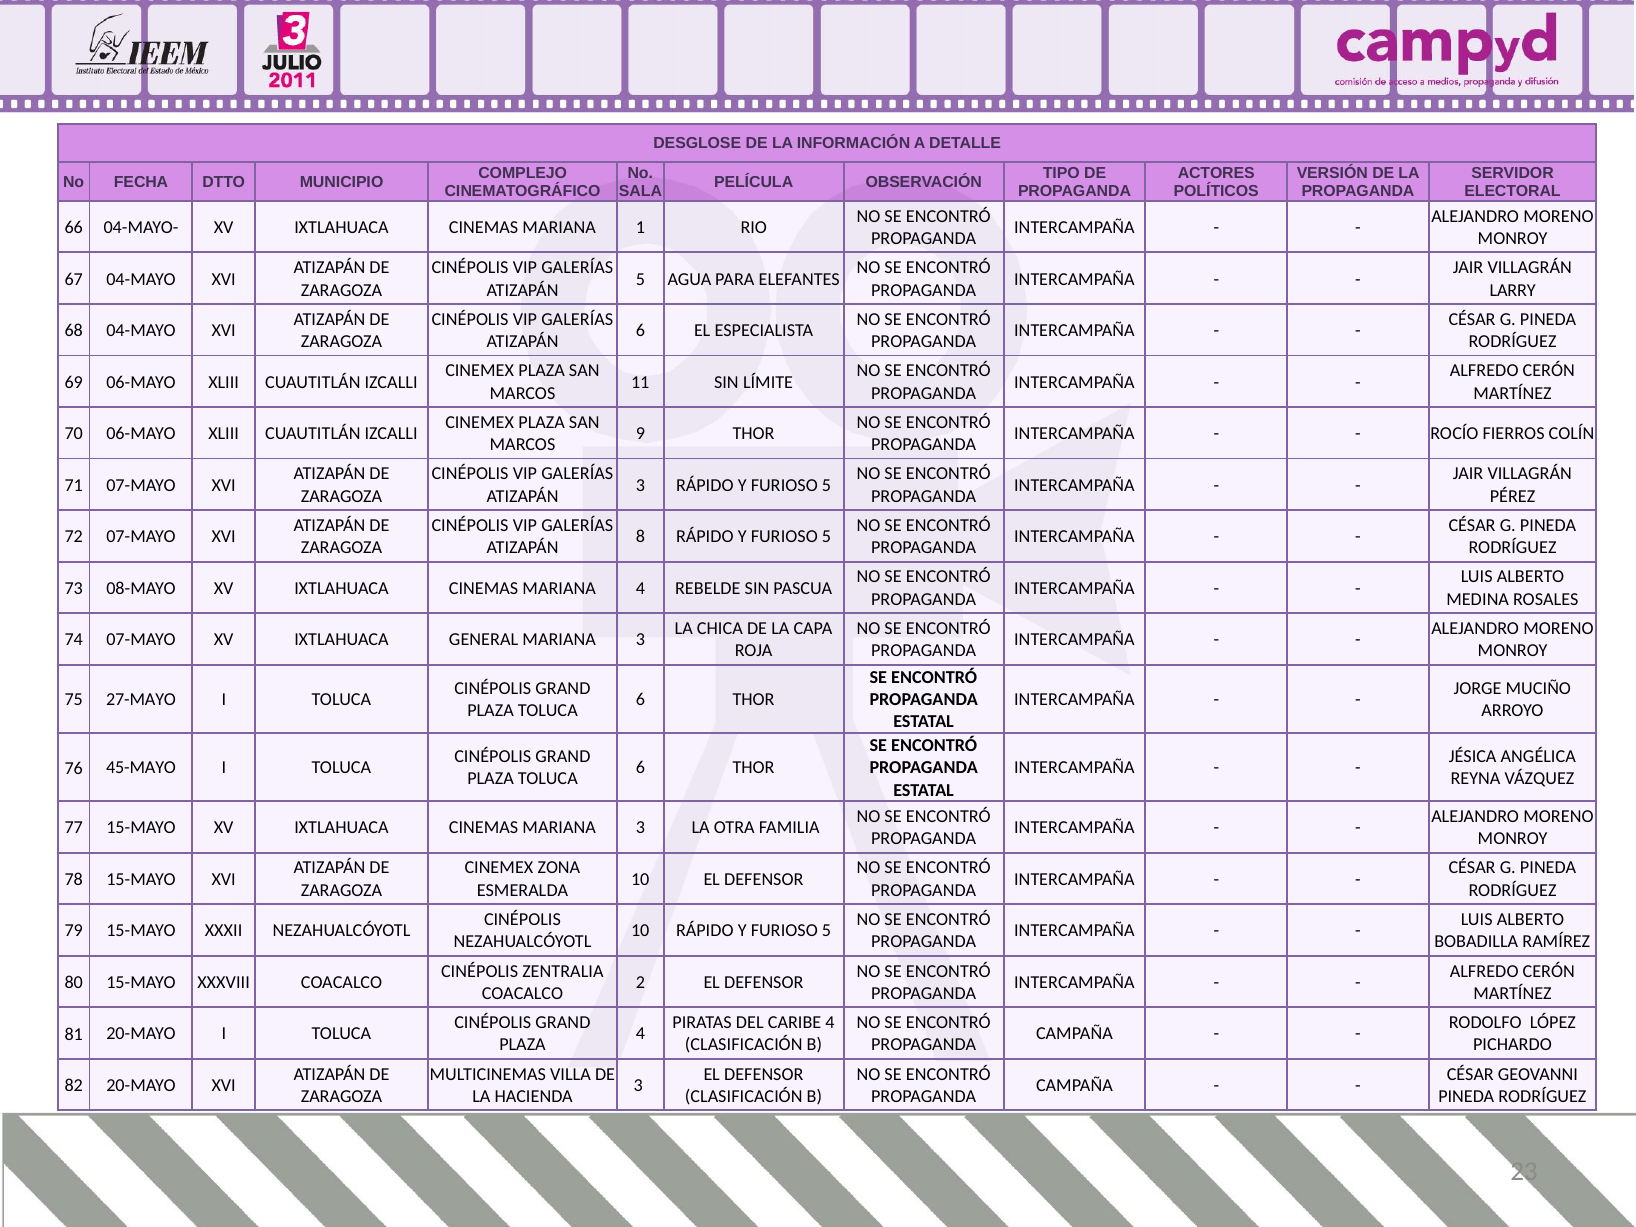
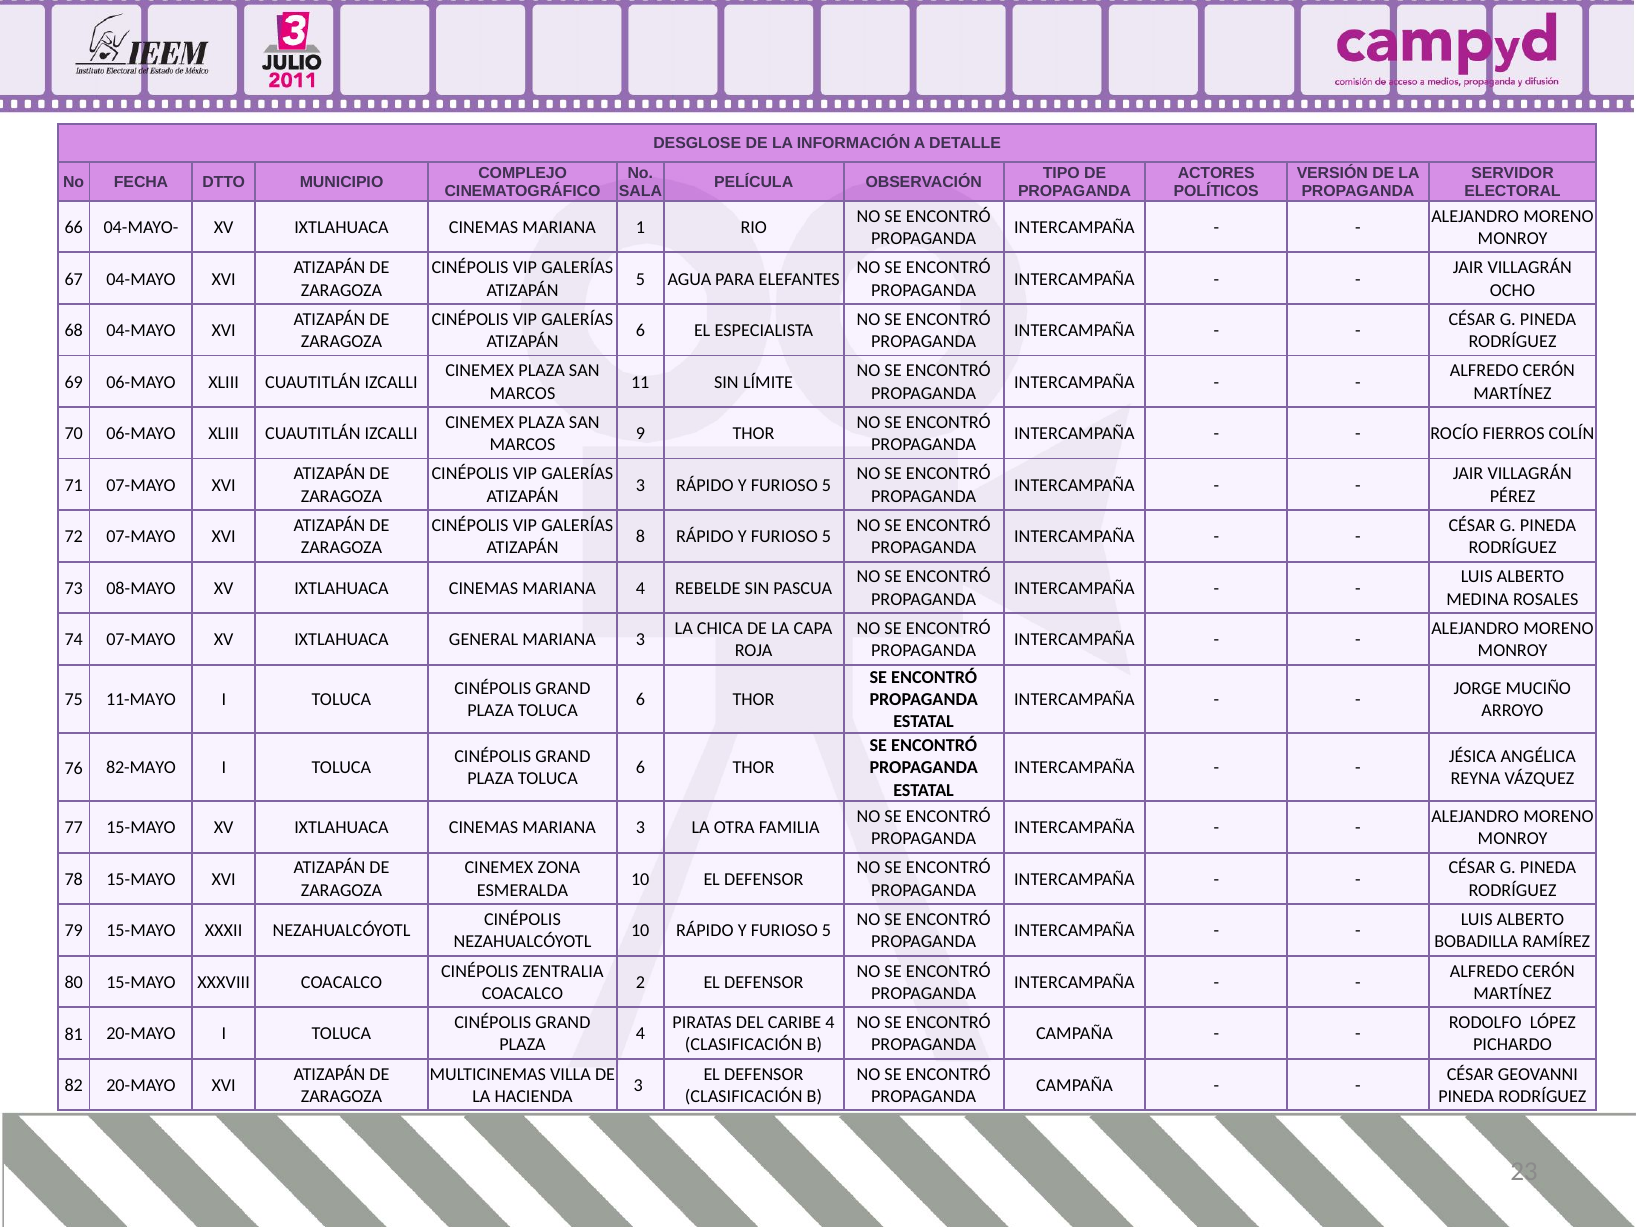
LARRY: LARRY -> OCHO
27-MAYO: 27-MAYO -> 11-MAYO
45-MAYO: 45-MAYO -> 82-MAYO
